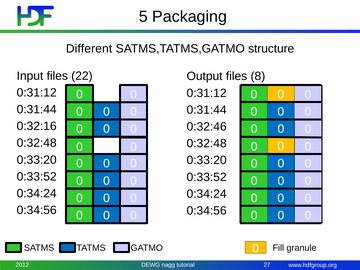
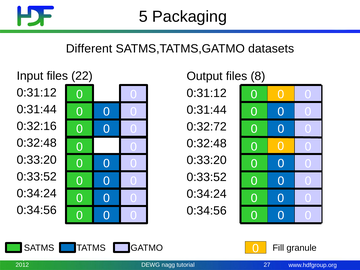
structure: structure -> datasets
0:32:46: 0:32:46 -> 0:32:72
